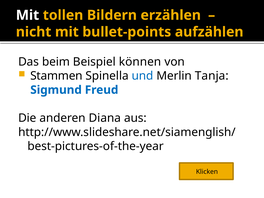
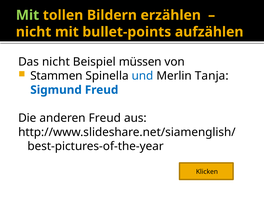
Mit at (28, 15) colour: white -> light green
Das beim: beim -> nicht
können: können -> müssen
anderen Diana: Diana -> Freud
